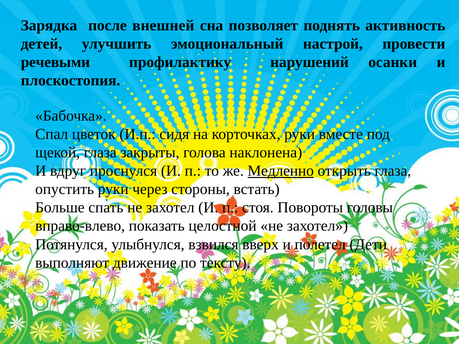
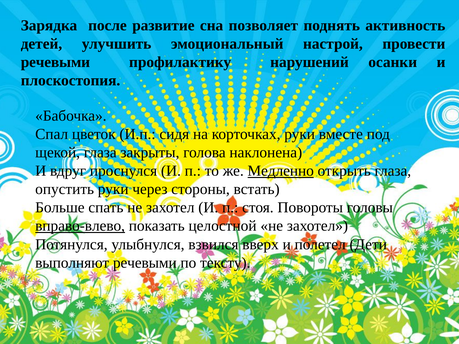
внешней: внешней -> развитие
вправо-влево underline: none -> present
выполняют движение: движение -> речевыми
